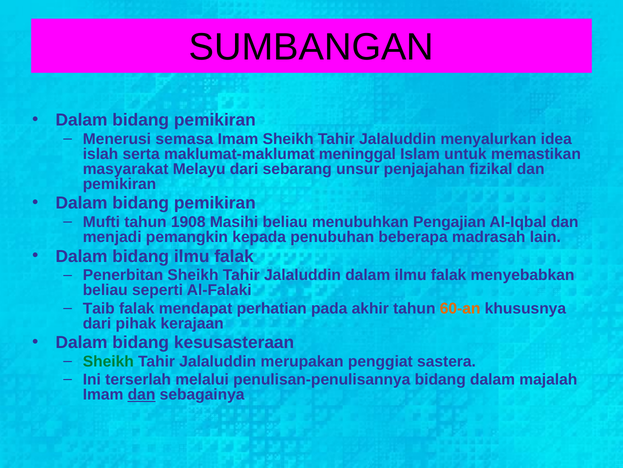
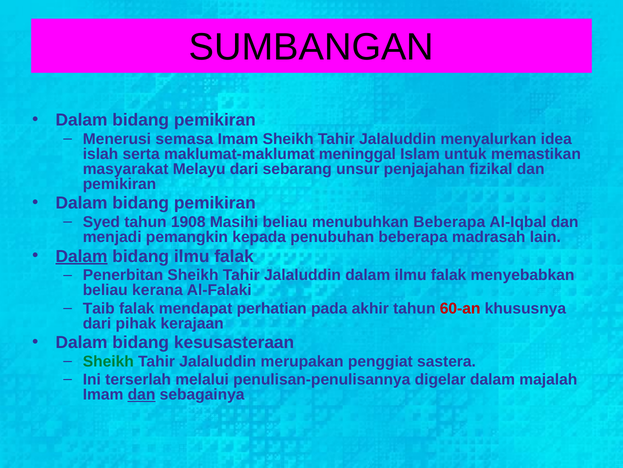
Mufti: Mufti -> Syed
menubuhkan Pengajian: Pengajian -> Beberapa
Dalam at (82, 256) underline: none -> present
seperti: seperti -> kerana
60-an colour: orange -> red
penulisan-penulisannya bidang: bidang -> digelar
